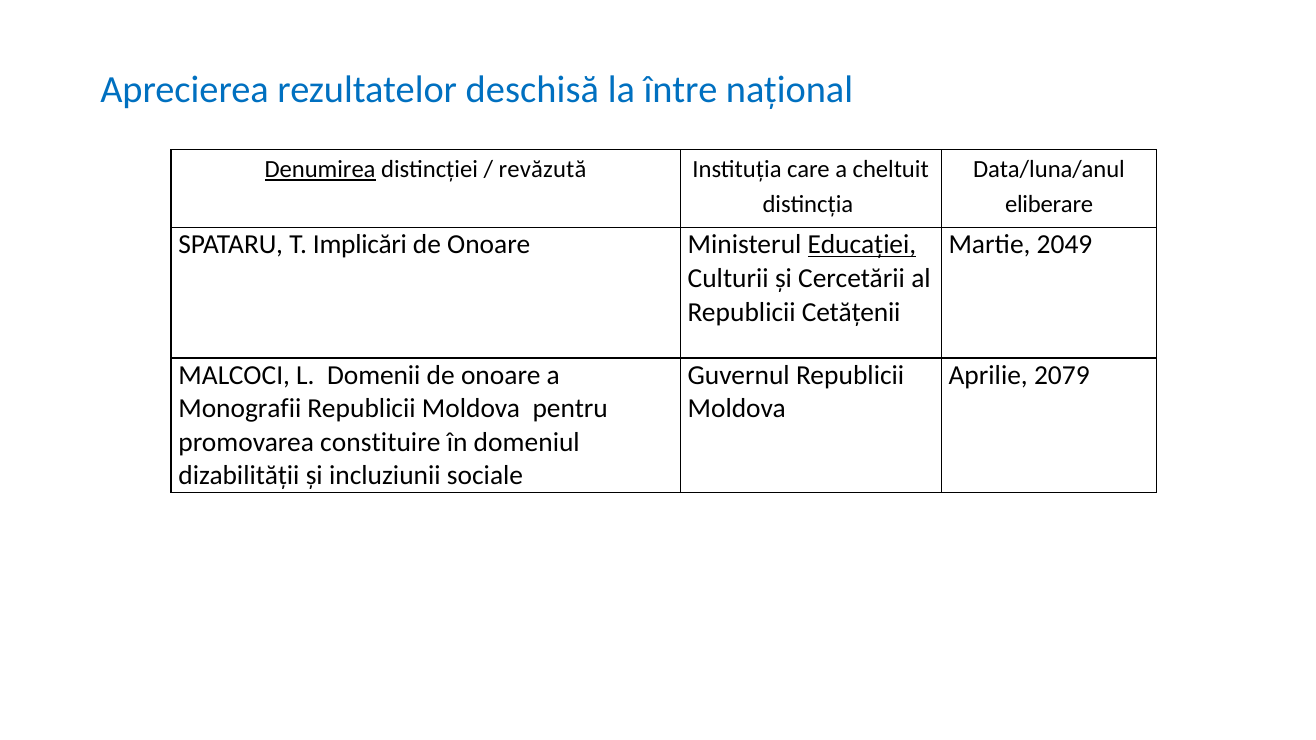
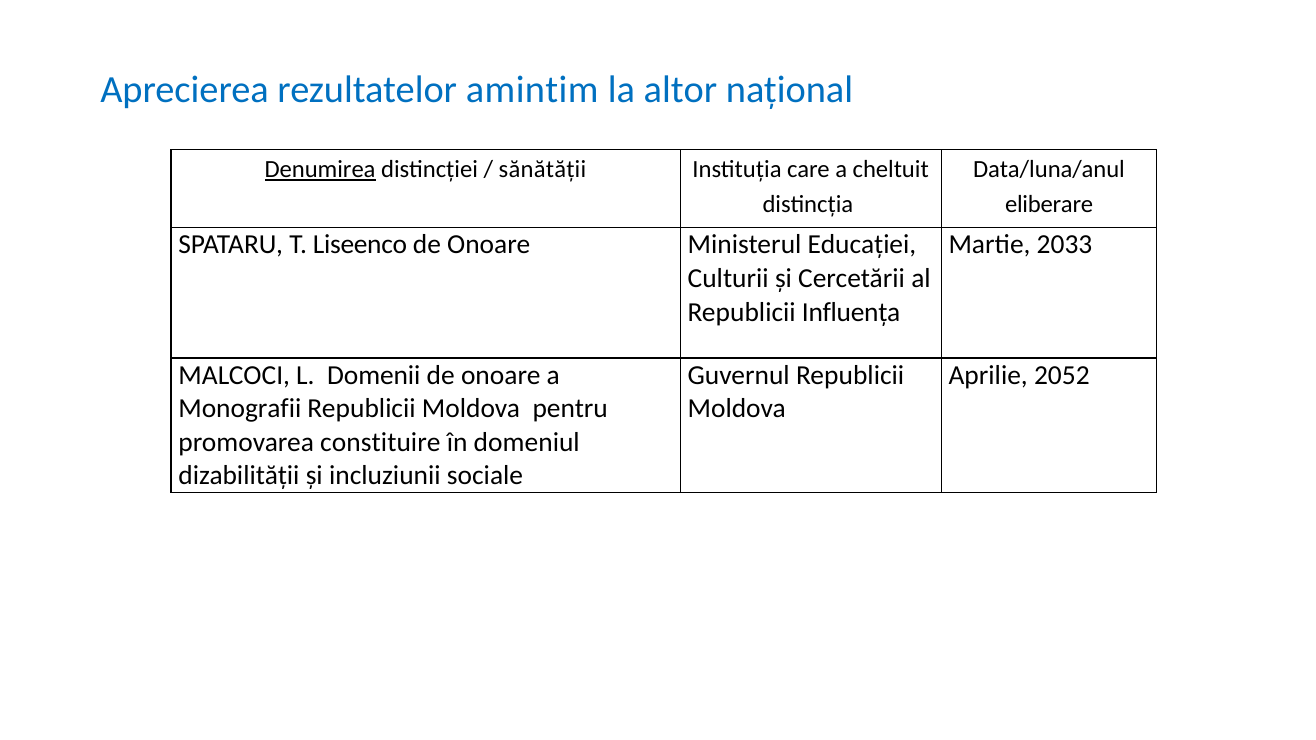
deschisă: deschisă -> amintim
între: între -> altor
revăzută: revăzută -> sănătății
Implicări: Implicări -> Liseenco
Educației underline: present -> none
2049: 2049 -> 2033
Cetățenii: Cetățenii -> Influența
2079: 2079 -> 2052
